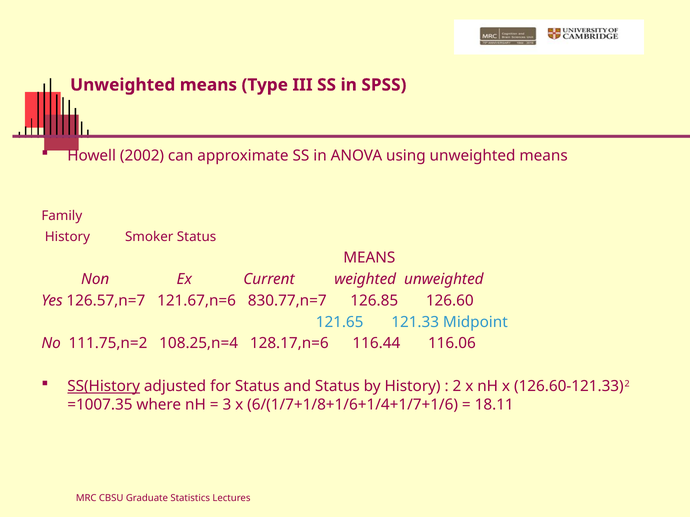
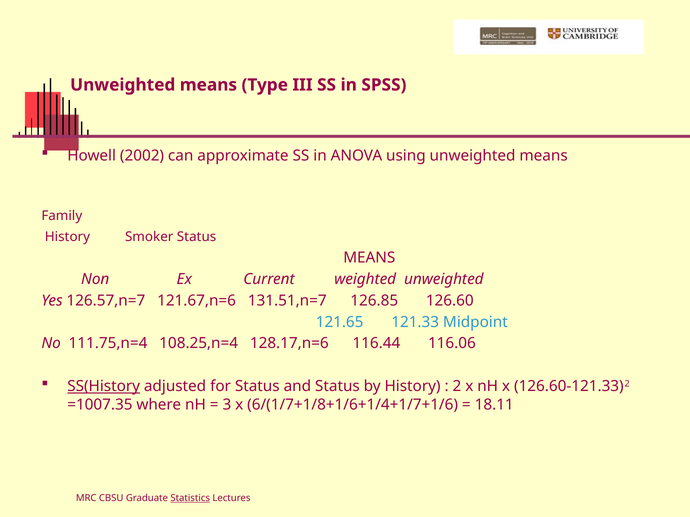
830.77,n=7: 830.77,n=7 -> 131.51,n=7
111.75,n=2: 111.75,n=2 -> 111.75,n=4
Statistics underline: none -> present
